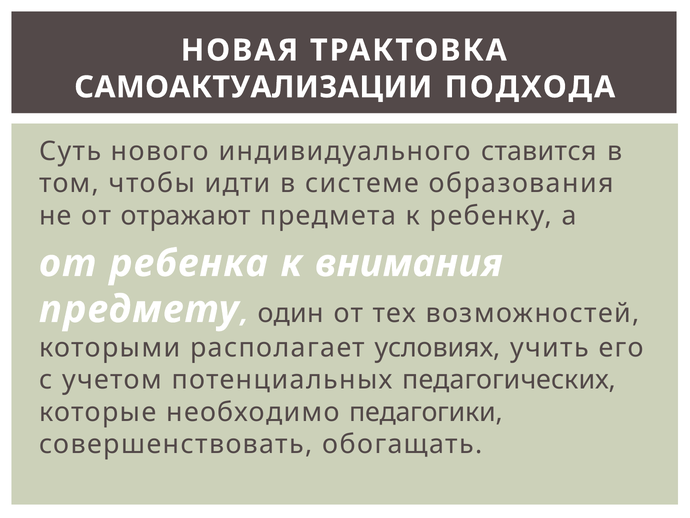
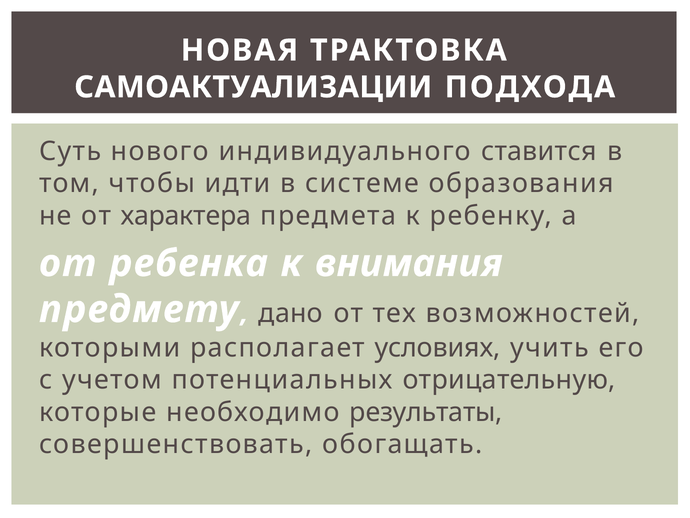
отражают: отражают -> характера
один: один -> дано
педагогических: педагогических -> отрицательную
педагогики: педагогики -> результаты
